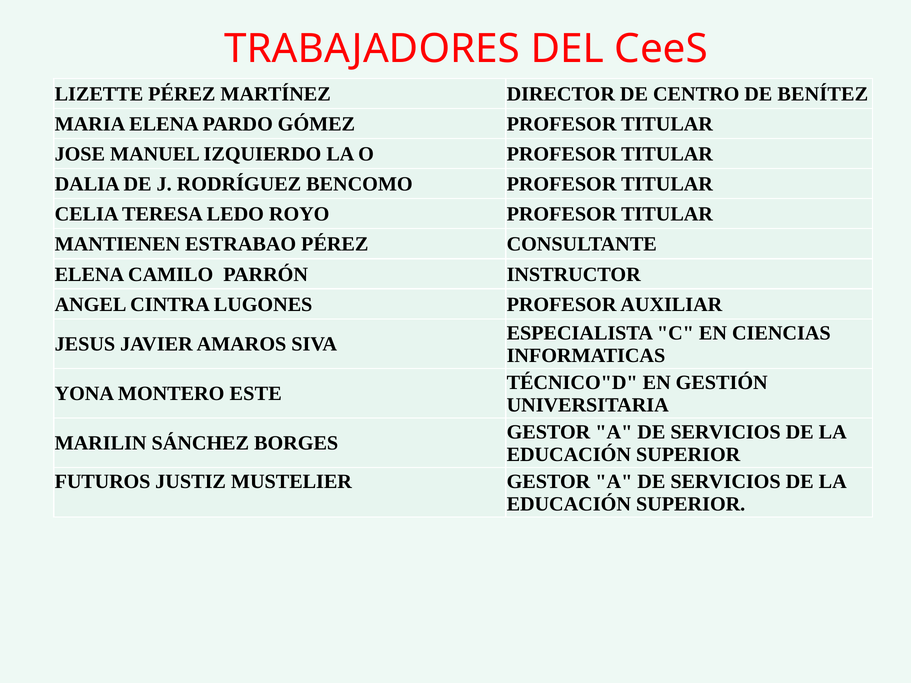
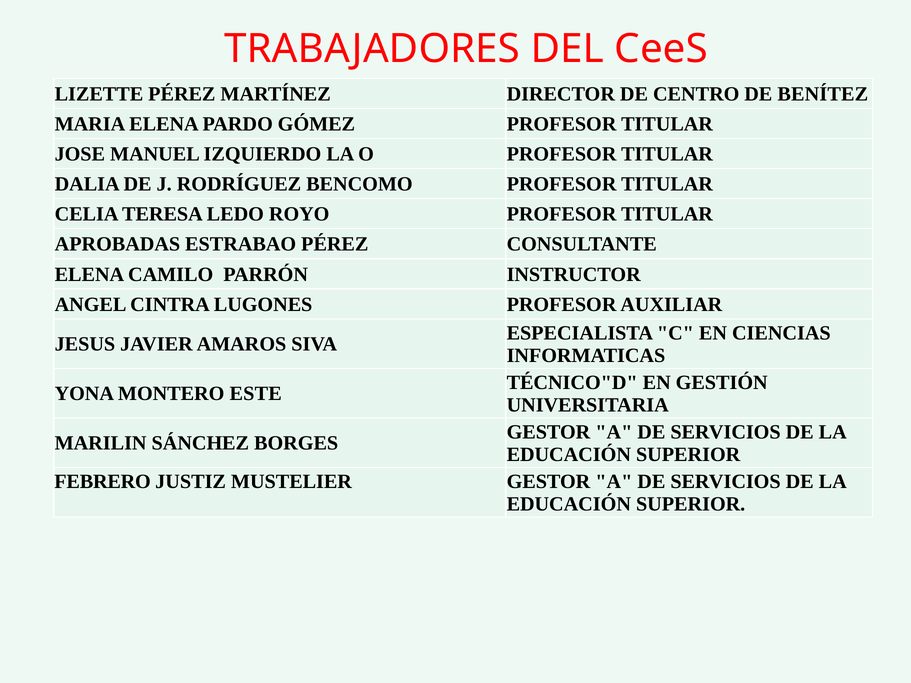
MANTIENEN: MANTIENEN -> APROBADAS
FUTUROS: FUTUROS -> FEBRERO
